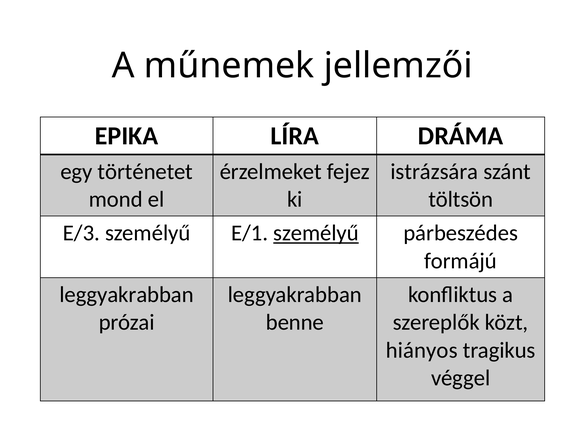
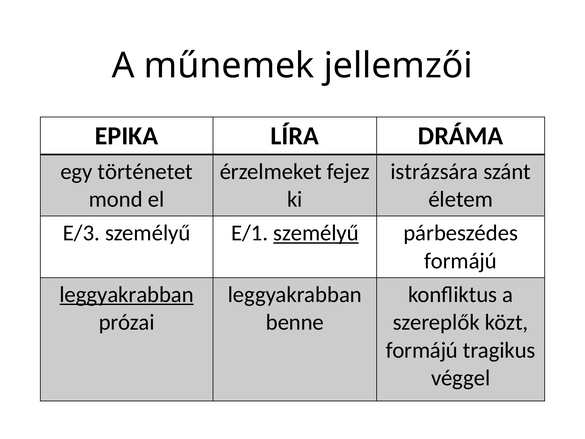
töltsön: töltsön -> életem
leggyakrabban at (127, 294) underline: none -> present
hiányos at (422, 350): hiányos -> formájú
